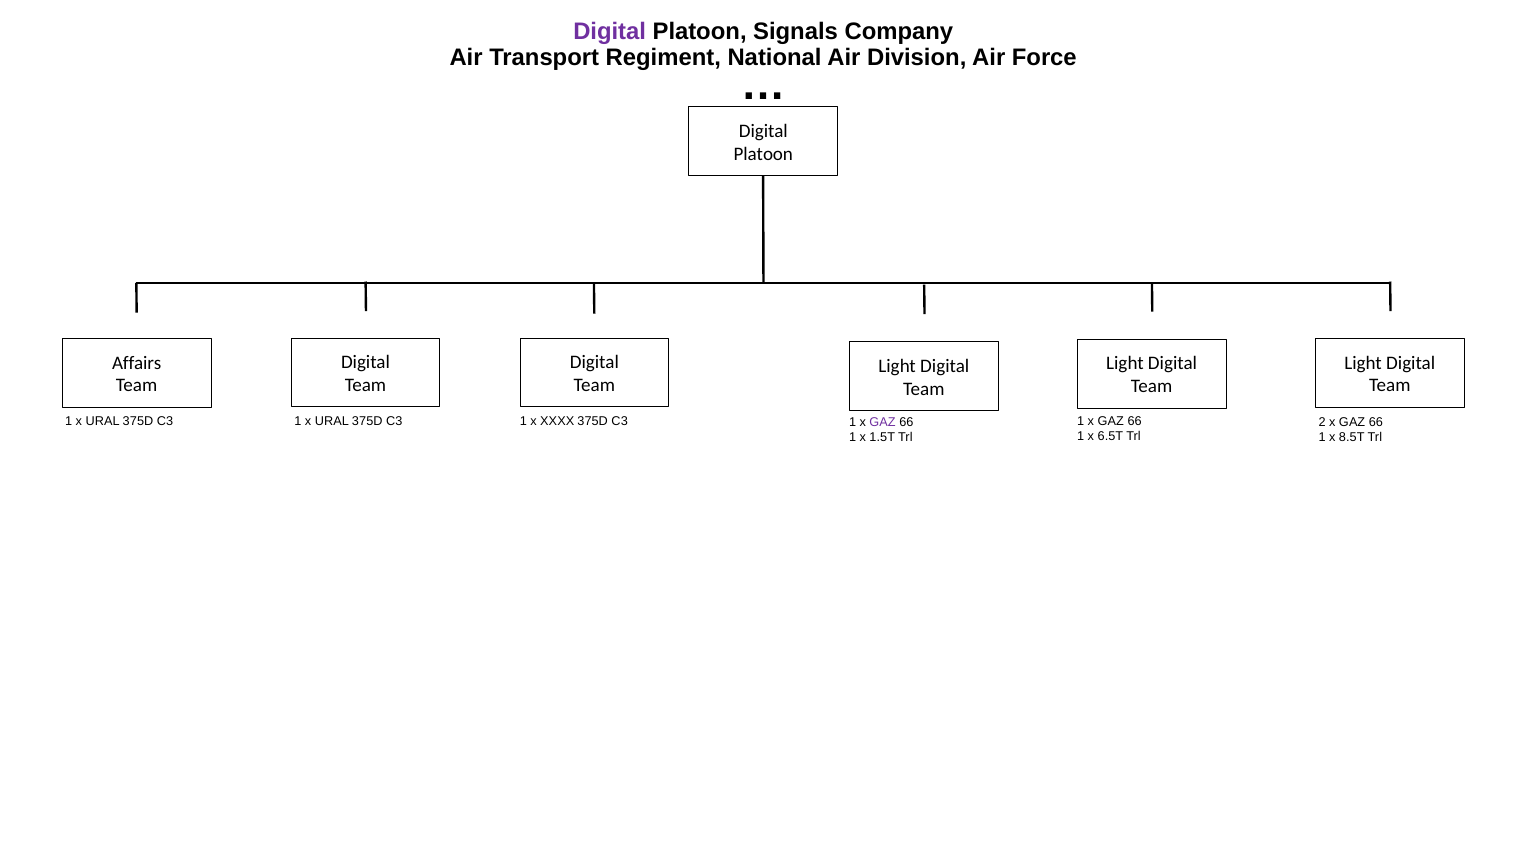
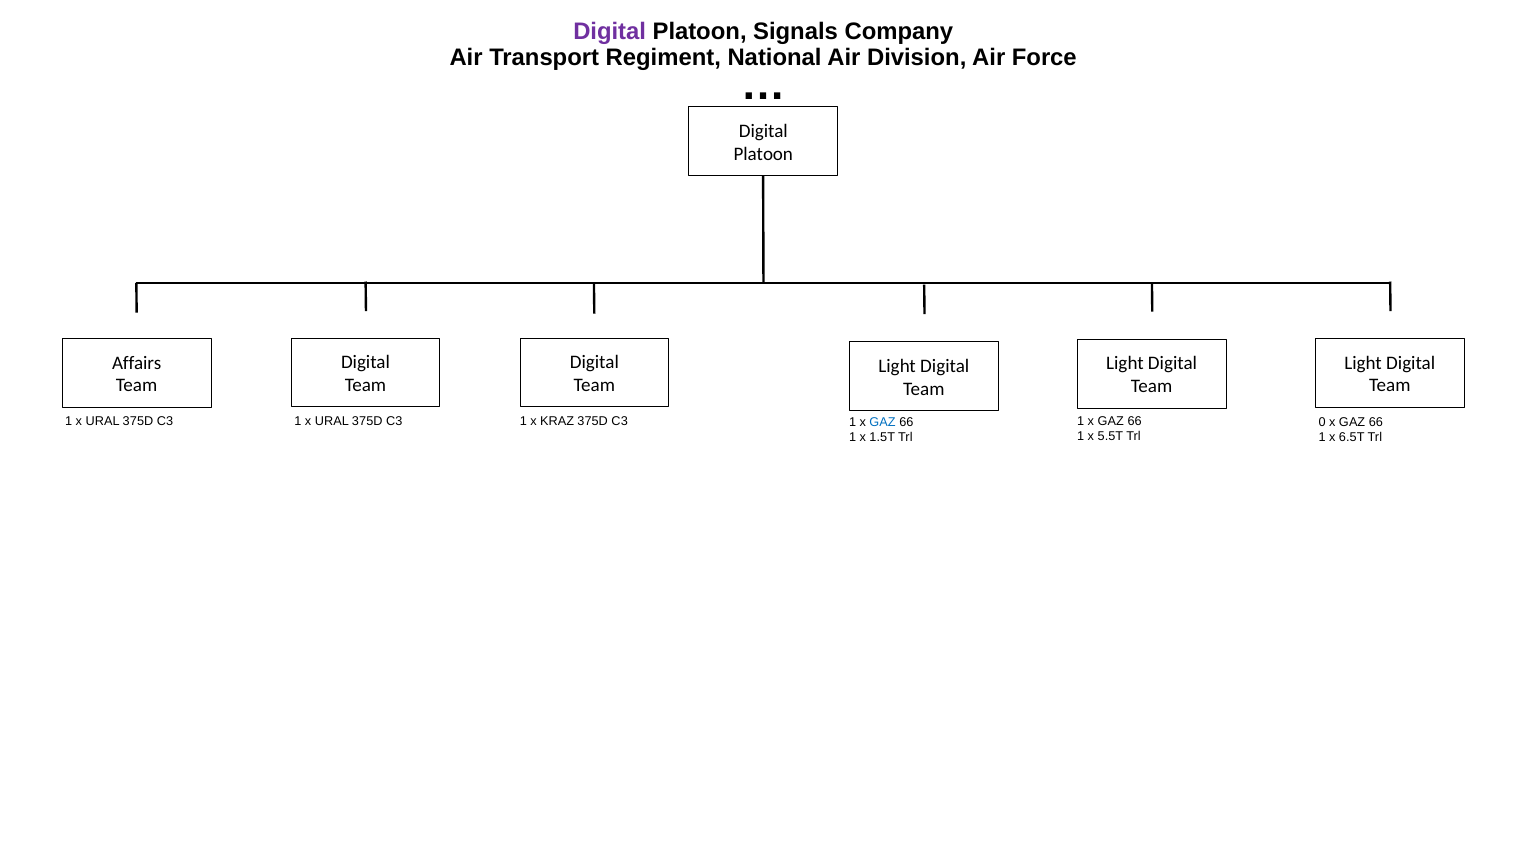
XXXX: XXXX -> KRAZ
GAZ at (883, 422) colour: purple -> blue
2: 2 -> 0
6.5T: 6.5T -> 5.5T
8.5T: 8.5T -> 6.5T
